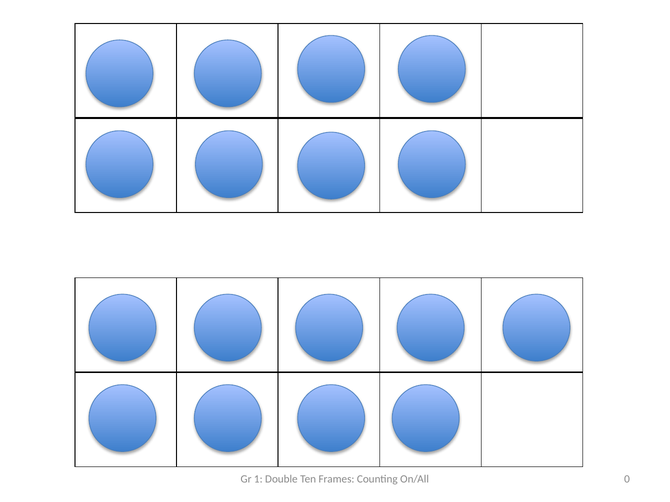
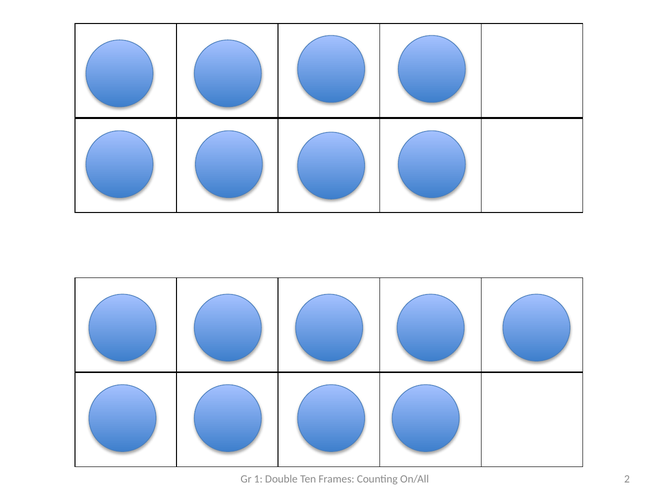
0: 0 -> 2
